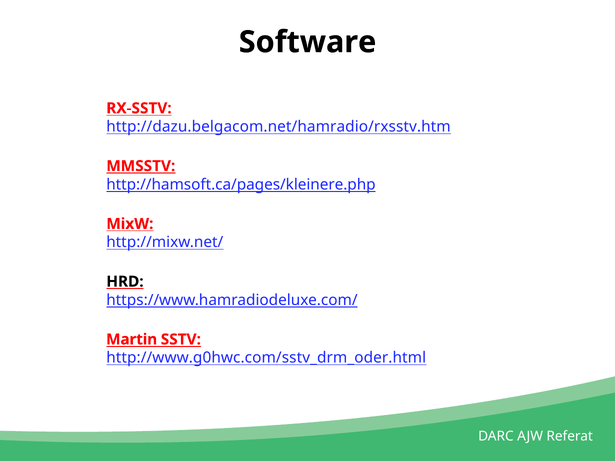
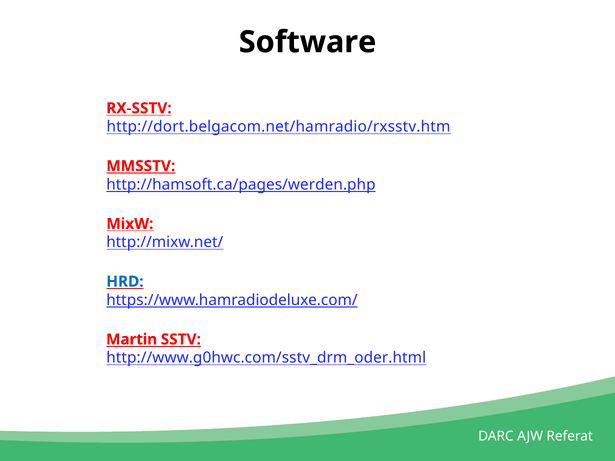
http://dazu.belgacom.net/hamradio/rxsstv.htm: http://dazu.belgacom.net/hamradio/rxsstv.htm -> http://dort.belgacom.net/hamradio/rxsstv.htm
http://hamsoft.ca/pages/kleinere.php: http://hamsoft.ca/pages/kleinere.php -> http://hamsoft.ca/pages/werden.php
HRD colour: black -> blue
